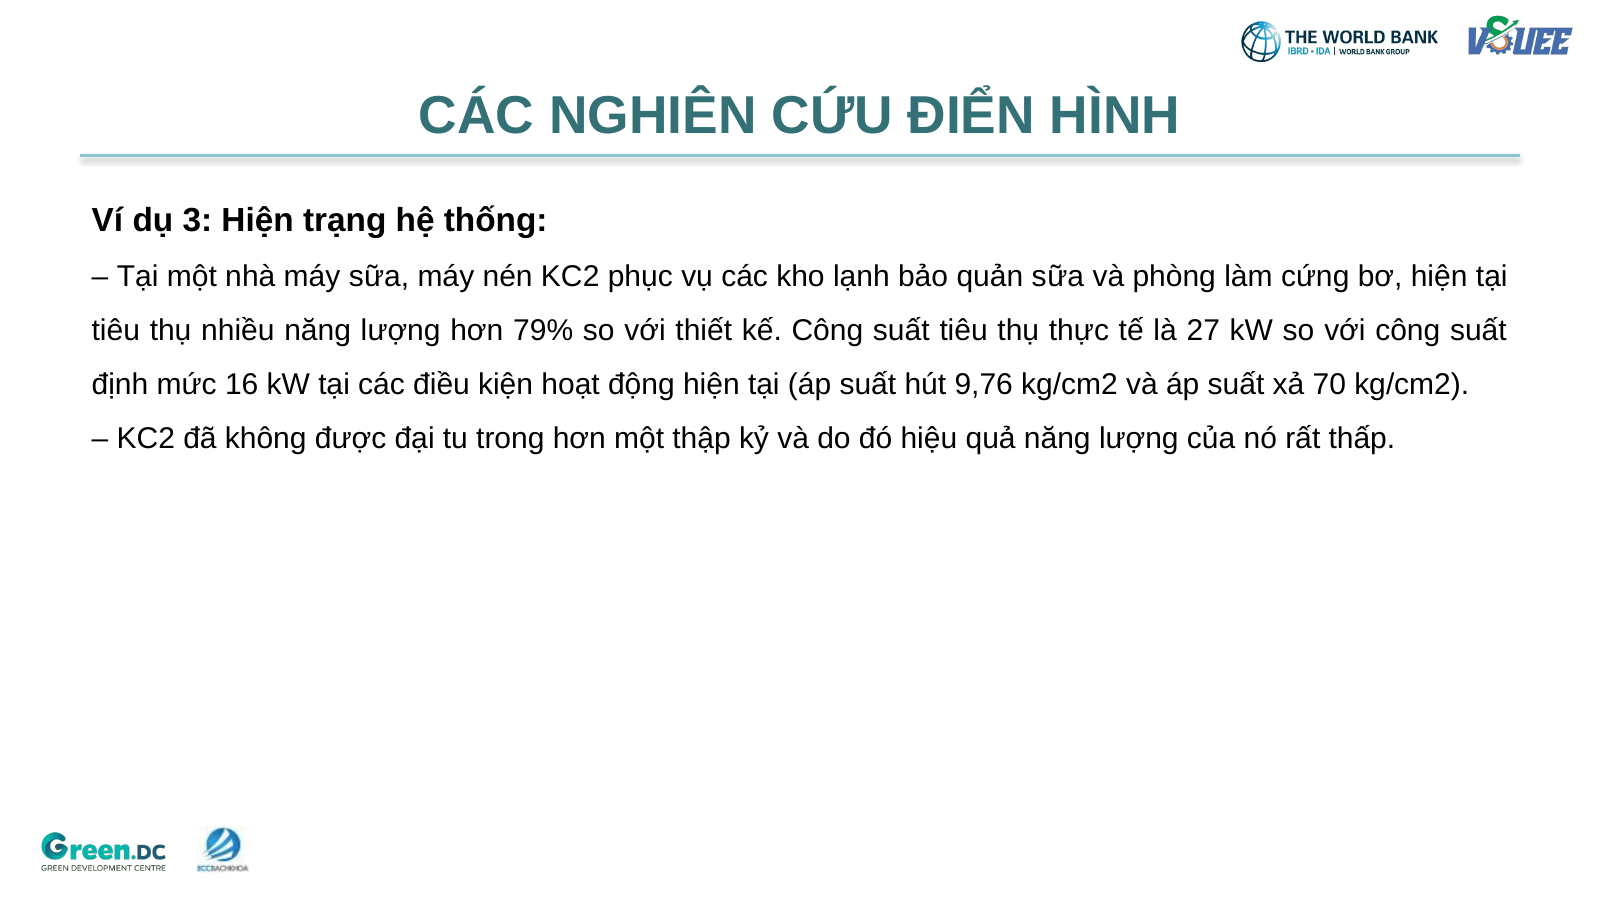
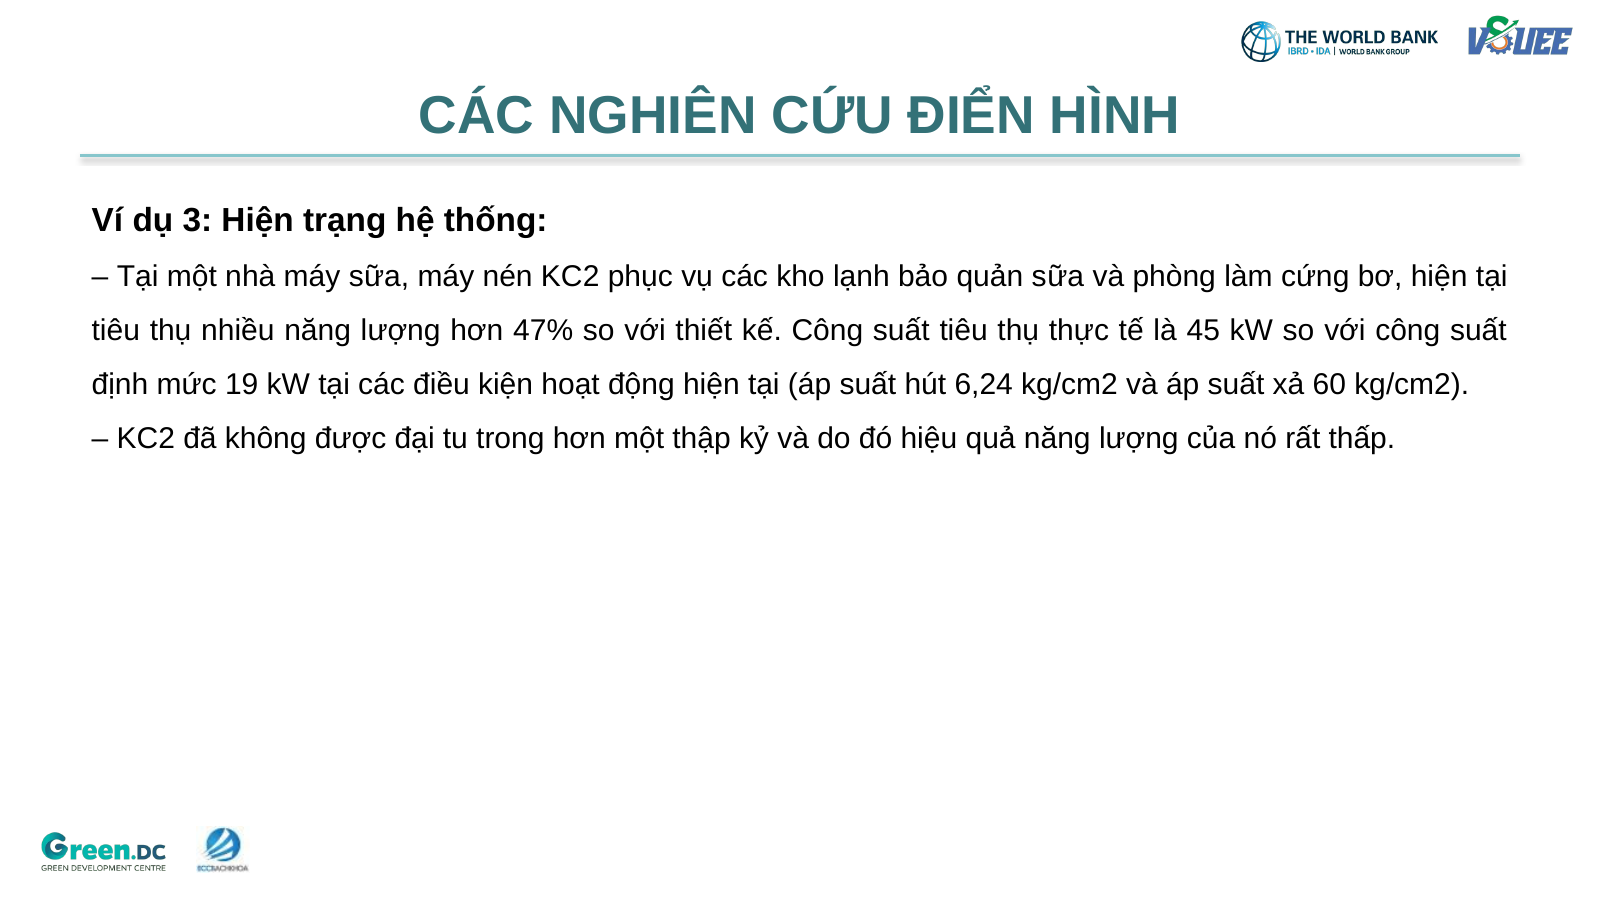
79%: 79% -> 47%
27: 27 -> 45
16: 16 -> 19
9,76: 9,76 -> 6,24
70: 70 -> 60
